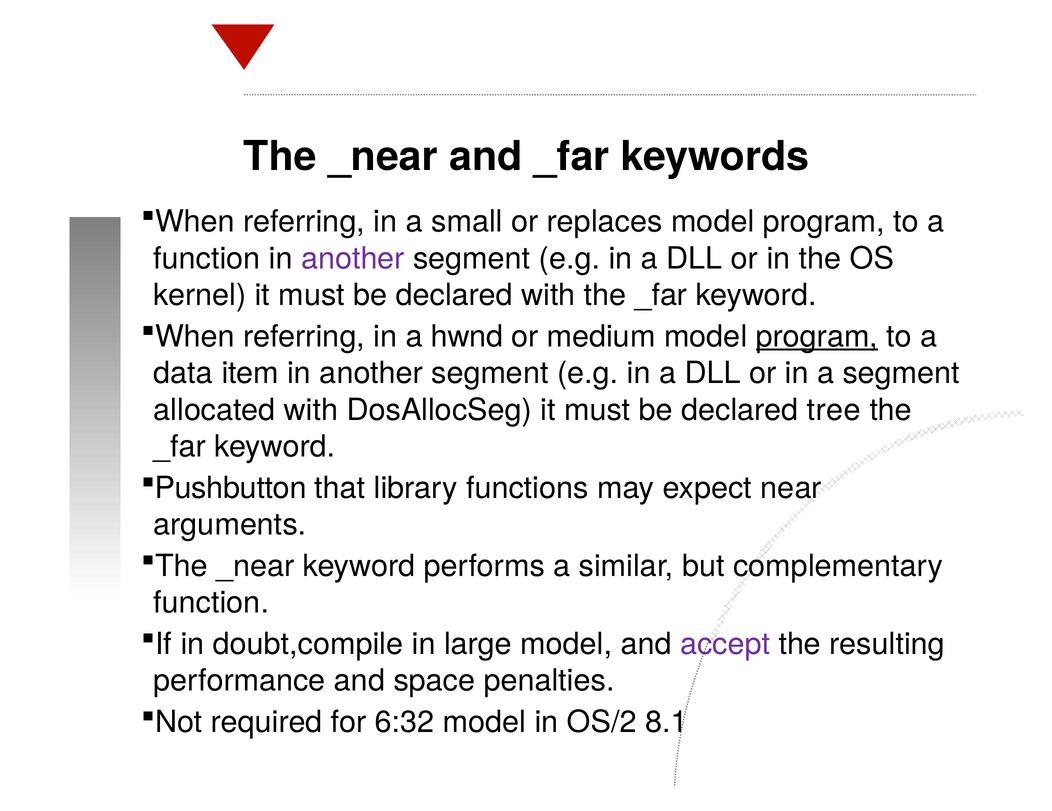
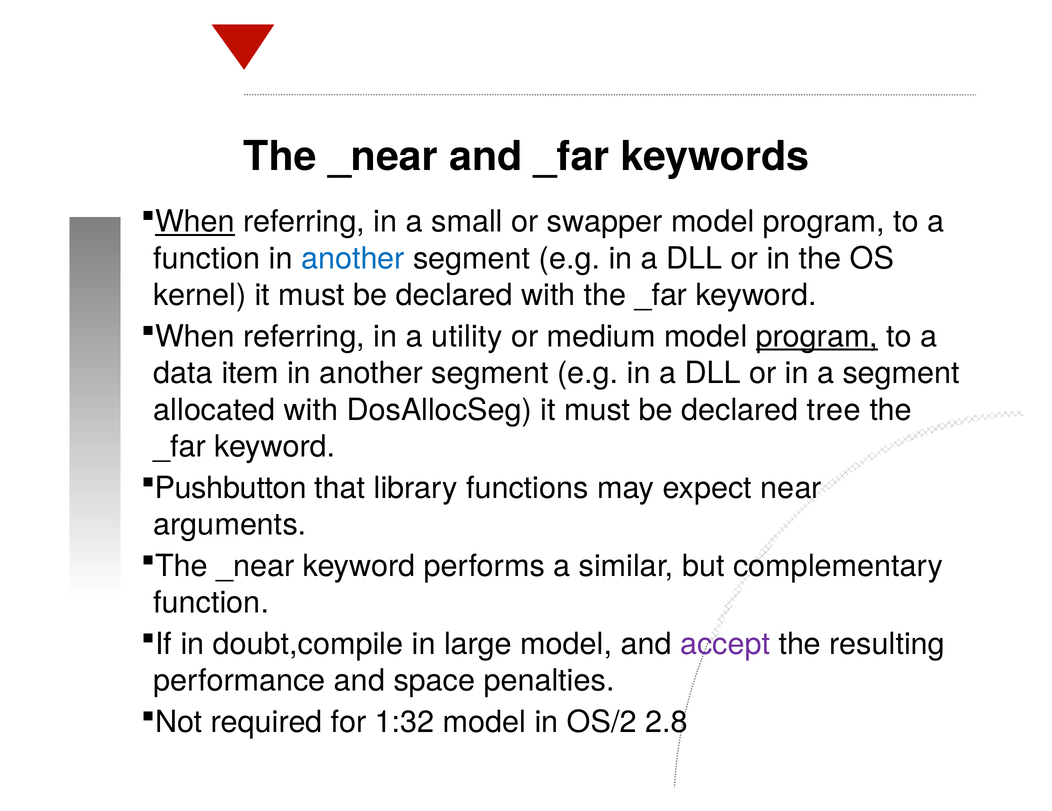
When at (195, 222) underline: none -> present
replaces: replaces -> swapper
another at (353, 258) colour: purple -> blue
hwnd: hwnd -> utility
6:32: 6:32 -> 1:32
8.1: 8.1 -> 2.8
